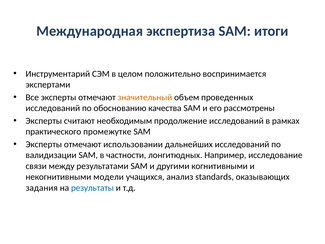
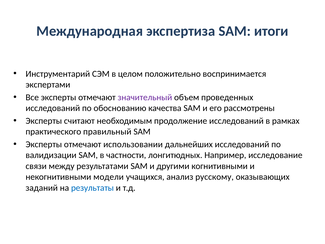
значительный colour: orange -> purple
промежутке: промежутке -> правильный
standards: standards -> русскому
задания: задания -> заданий
